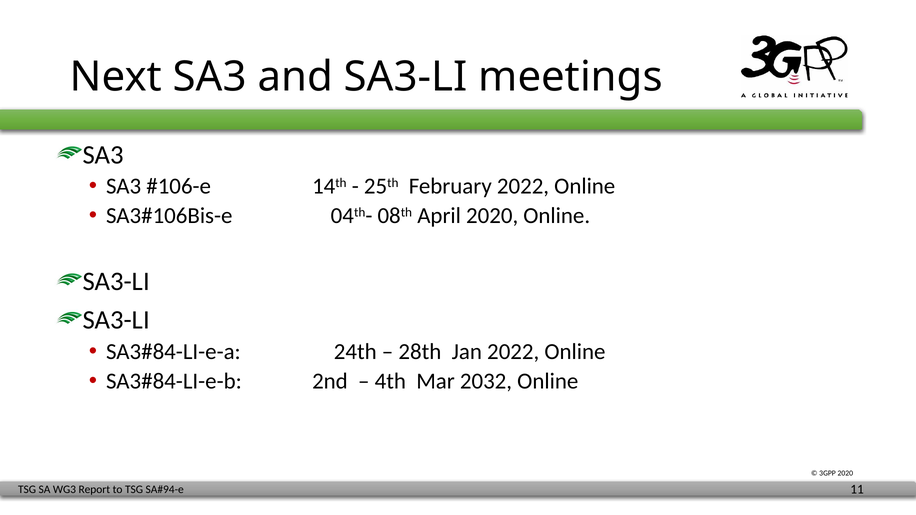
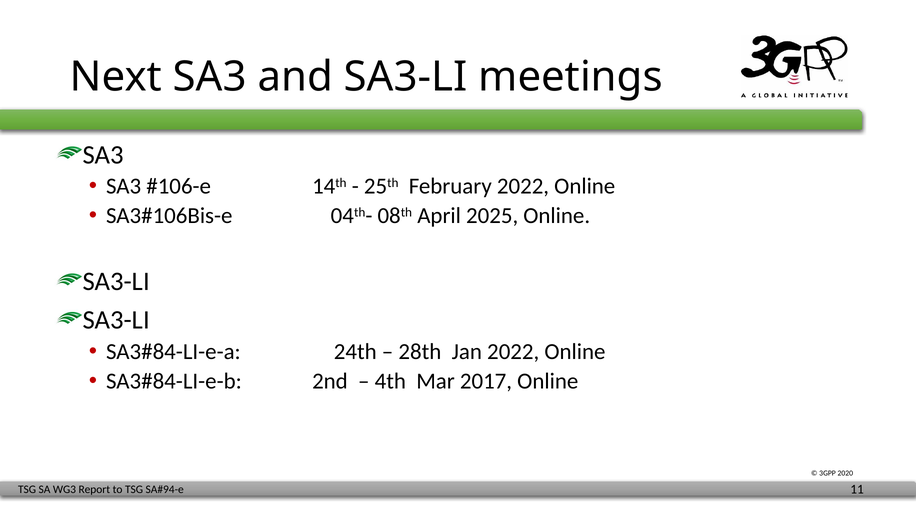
April 2020: 2020 -> 2025
2032: 2032 -> 2017
